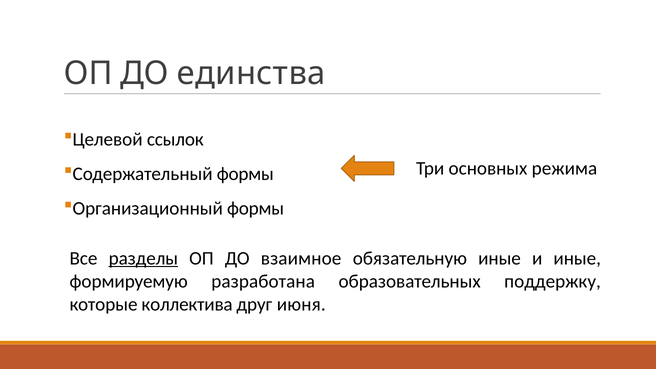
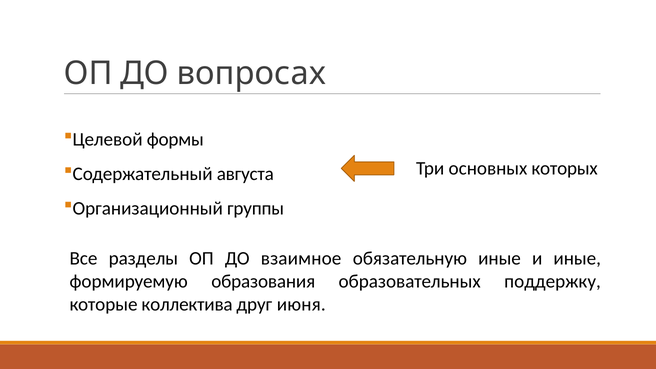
единства: единства -> вопросах
ссылок: ссылок -> формы
режима: режима -> которых
Содержательный формы: формы -> августа
Организационный формы: формы -> группы
разделы underline: present -> none
разработана: разработана -> образования
